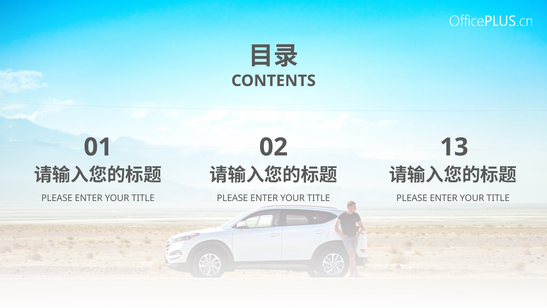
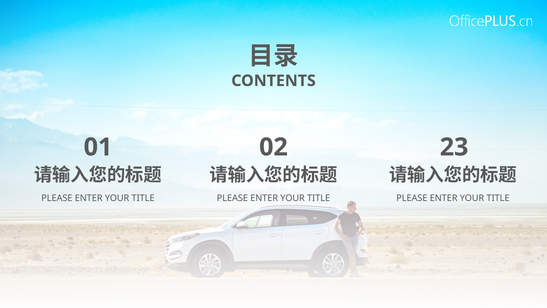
13: 13 -> 23
